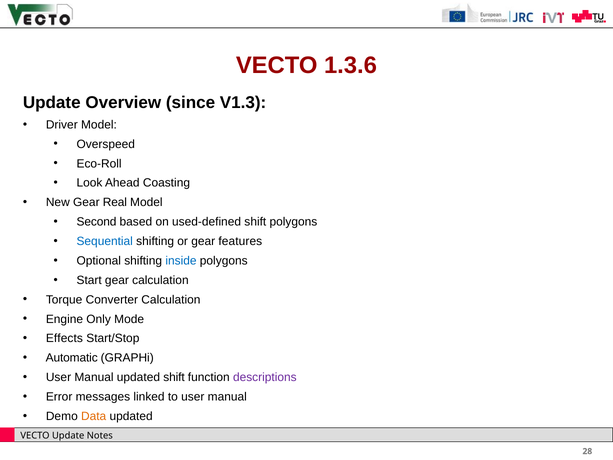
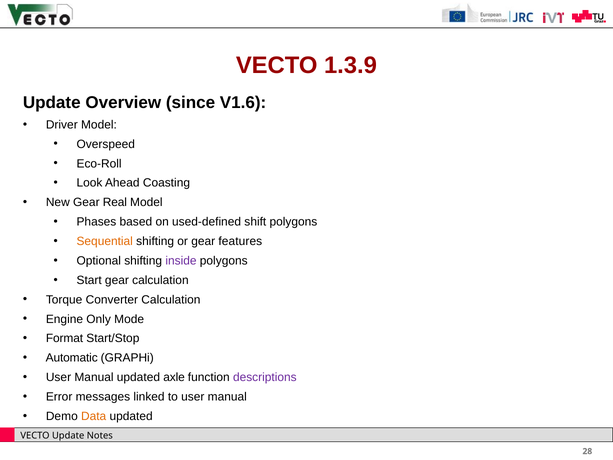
1.3.6: 1.3.6 -> 1.3.9
V1.3: V1.3 -> V1.6
Second: Second -> Phases
Sequential colour: blue -> orange
inside colour: blue -> purple
Effects: Effects -> Format
updated shift: shift -> axle
